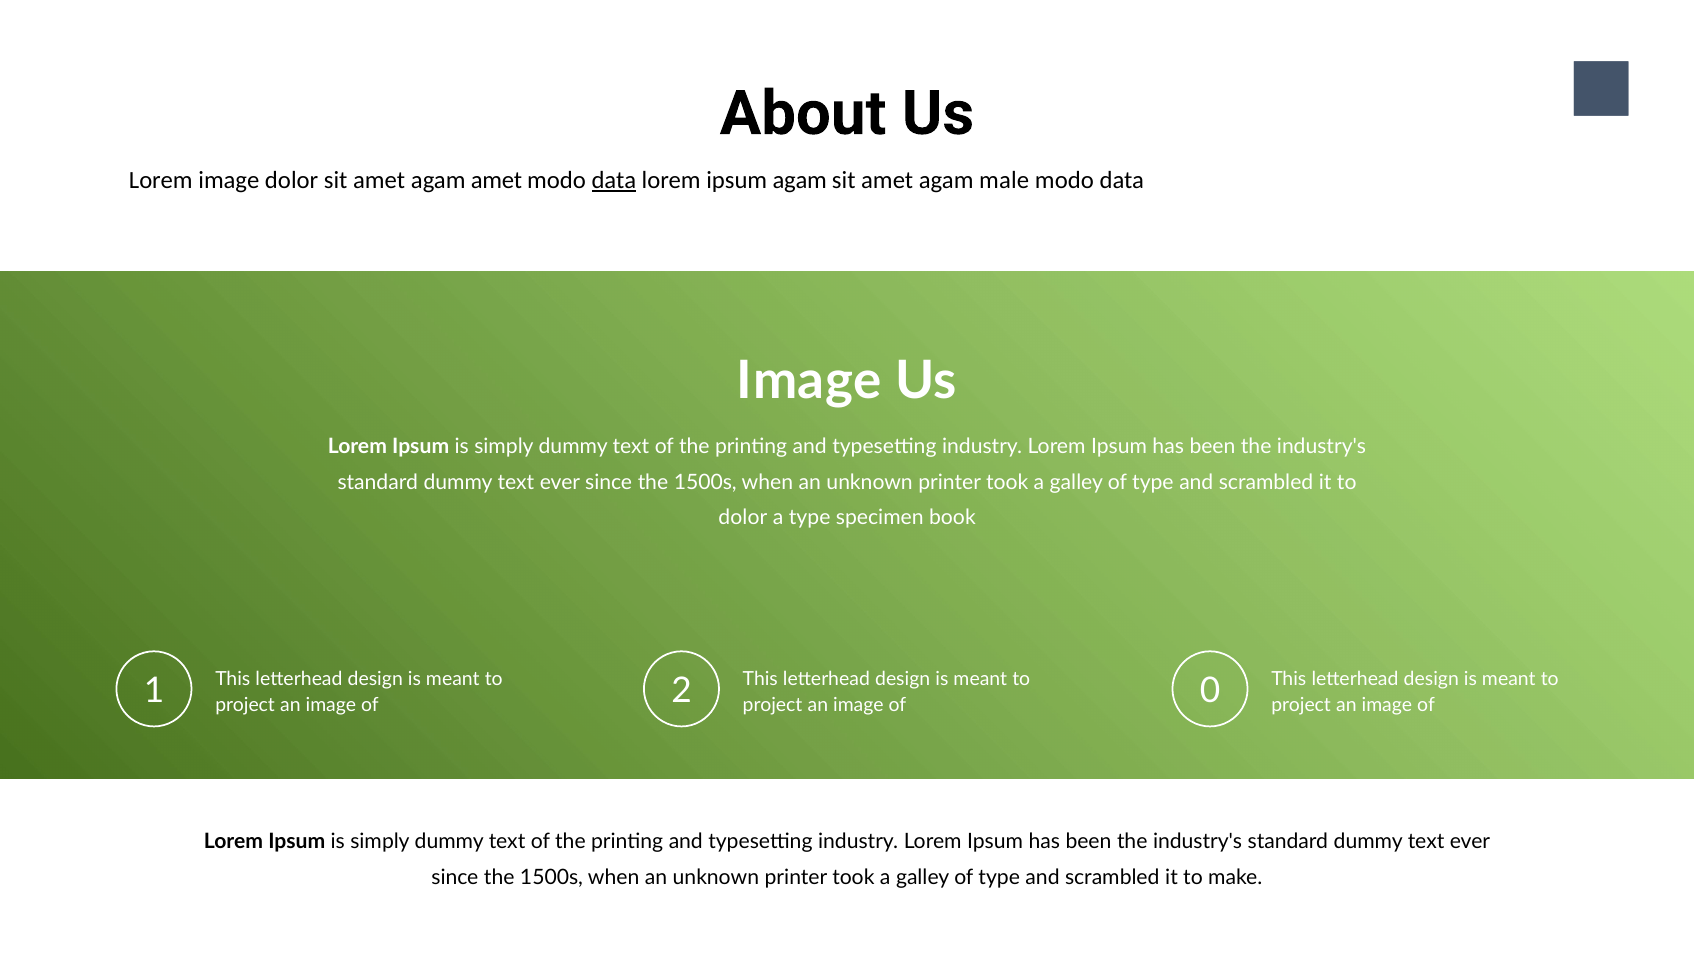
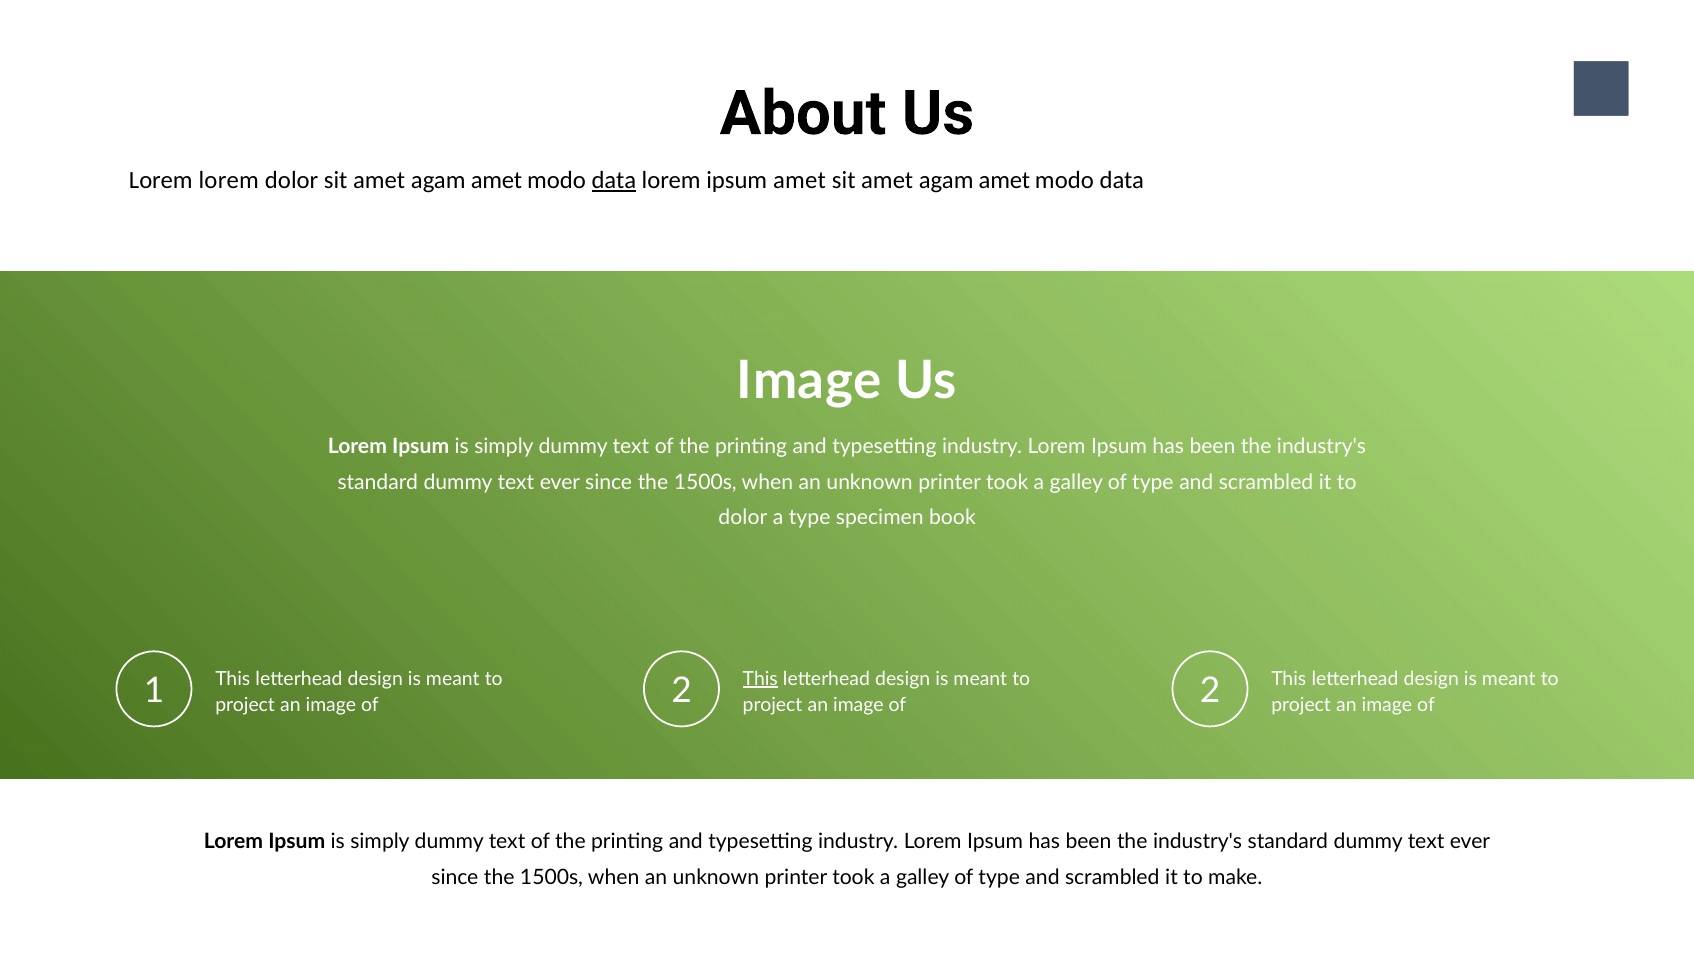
Lorem image: image -> lorem
ipsum agam: agam -> amet
male at (1004, 181): male -> amet
This at (760, 679) underline: none -> present
0 at (1210, 691): 0 -> 2
